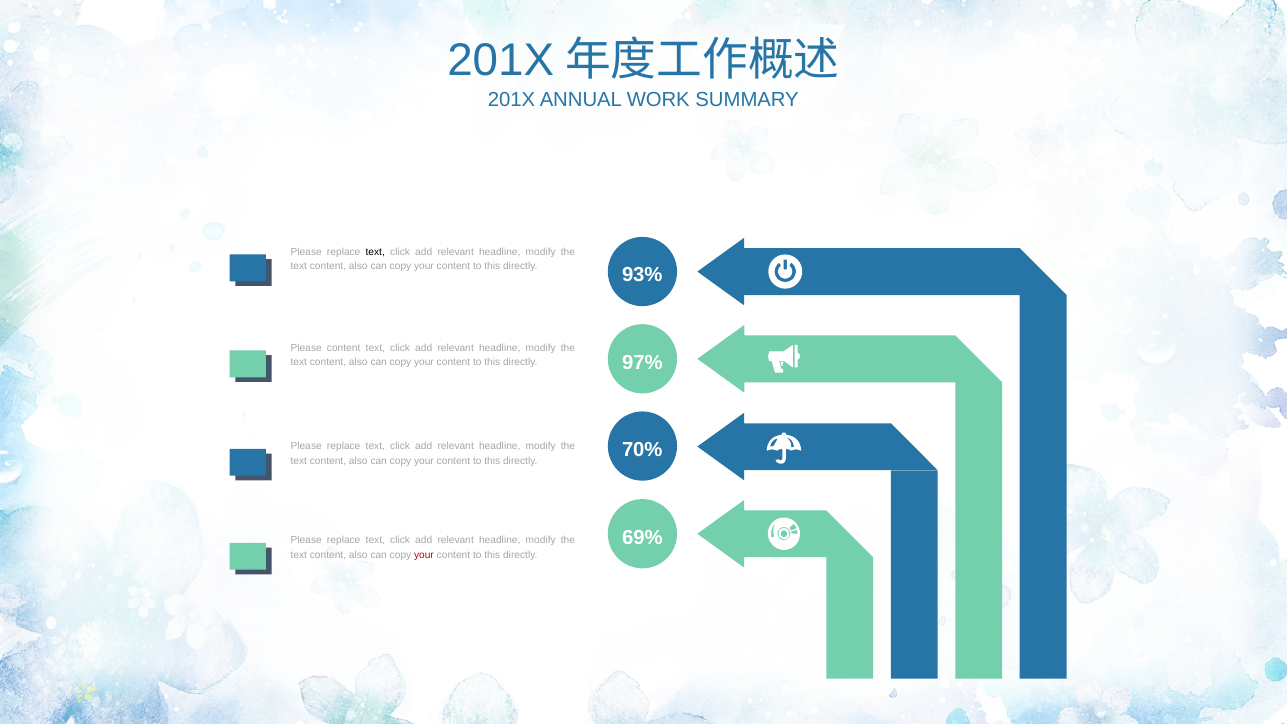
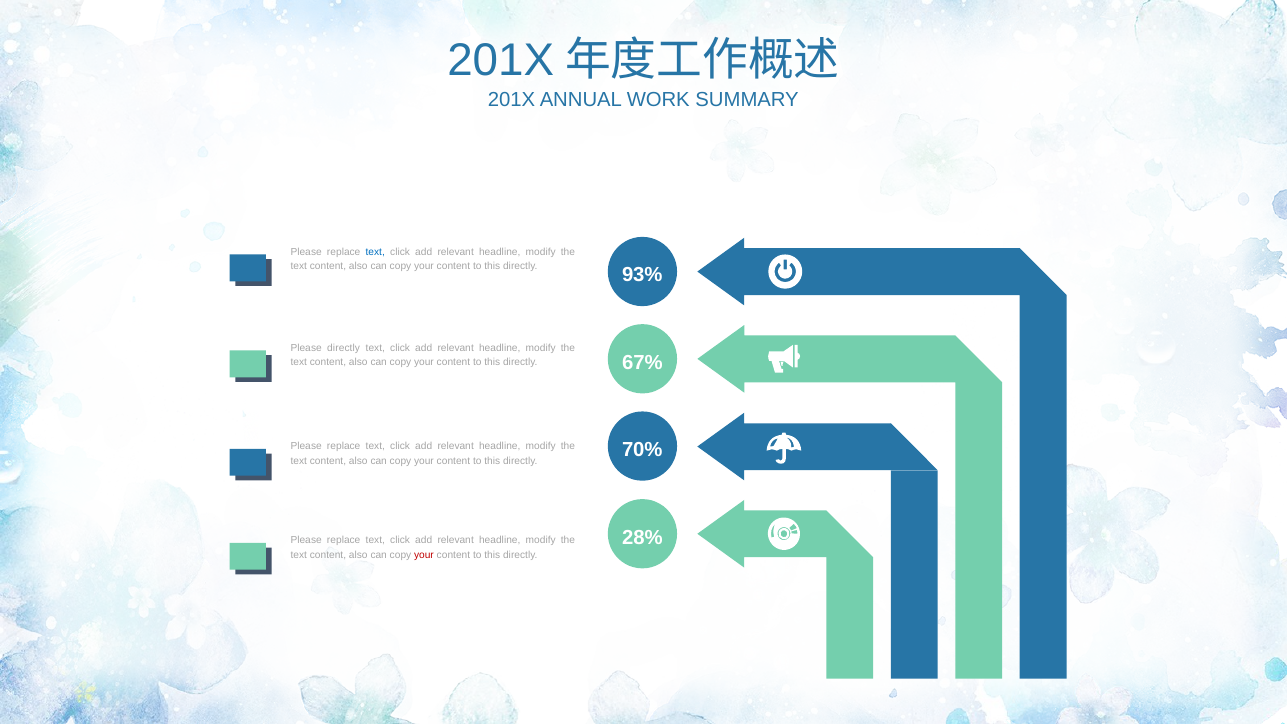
text at (375, 252) colour: black -> blue
Please content: content -> directly
97%: 97% -> 67%
69%: 69% -> 28%
